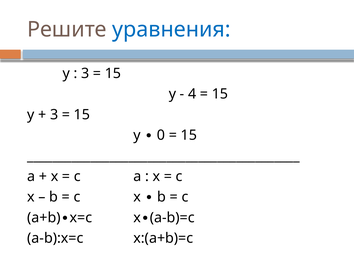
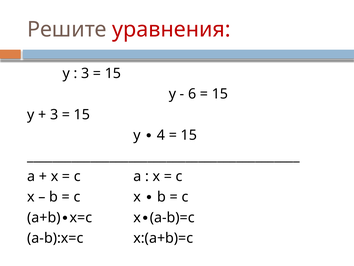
уравнения colour: blue -> red
4: 4 -> 6
0: 0 -> 4
